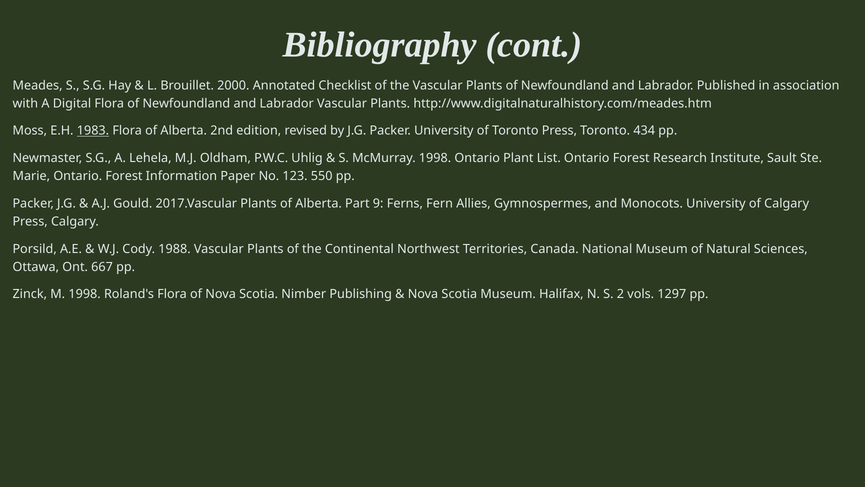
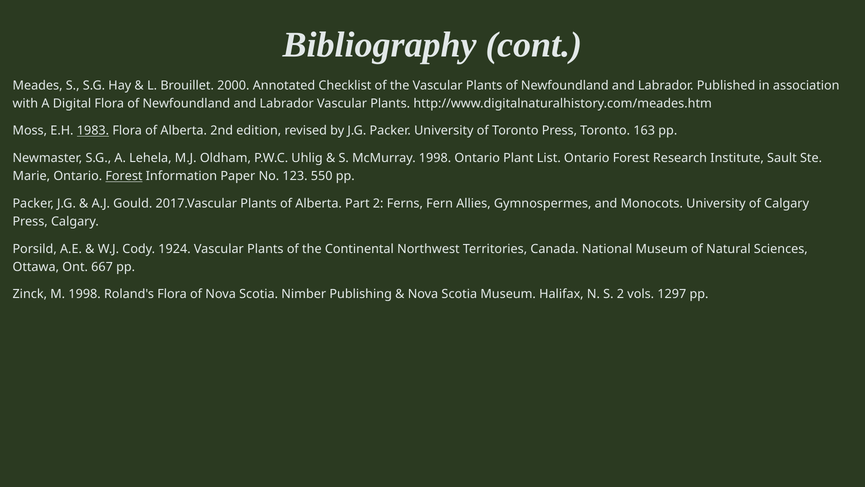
434: 434 -> 163
Forest at (124, 176) underline: none -> present
Part 9: 9 -> 2
1988: 1988 -> 1924
